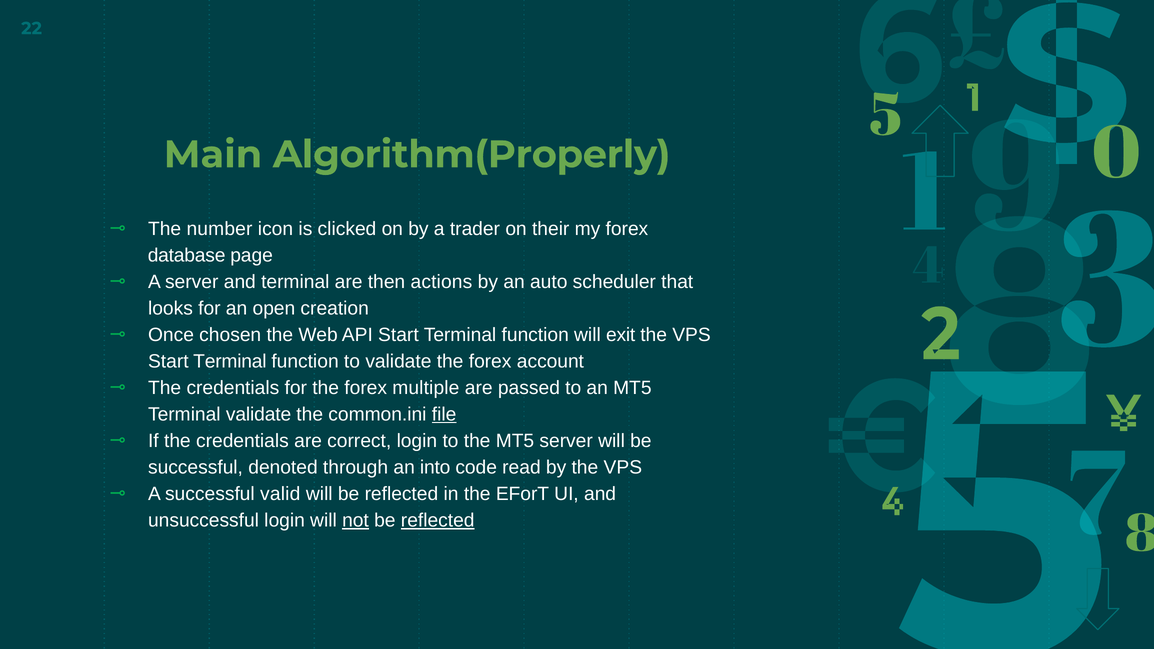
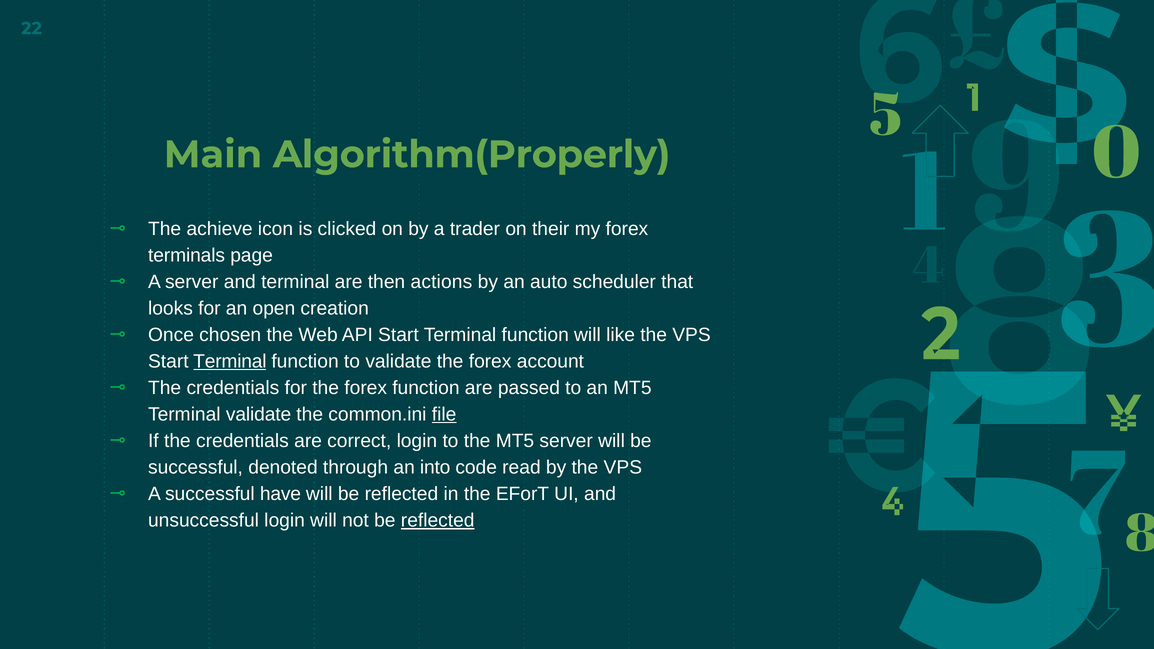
number: number -> achieve
database: database -> terminals
exit: exit -> like
Terminal at (230, 361) underline: none -> present
forex multiple: multiple -> function
valid: valid -> have
not underline: present -> none
